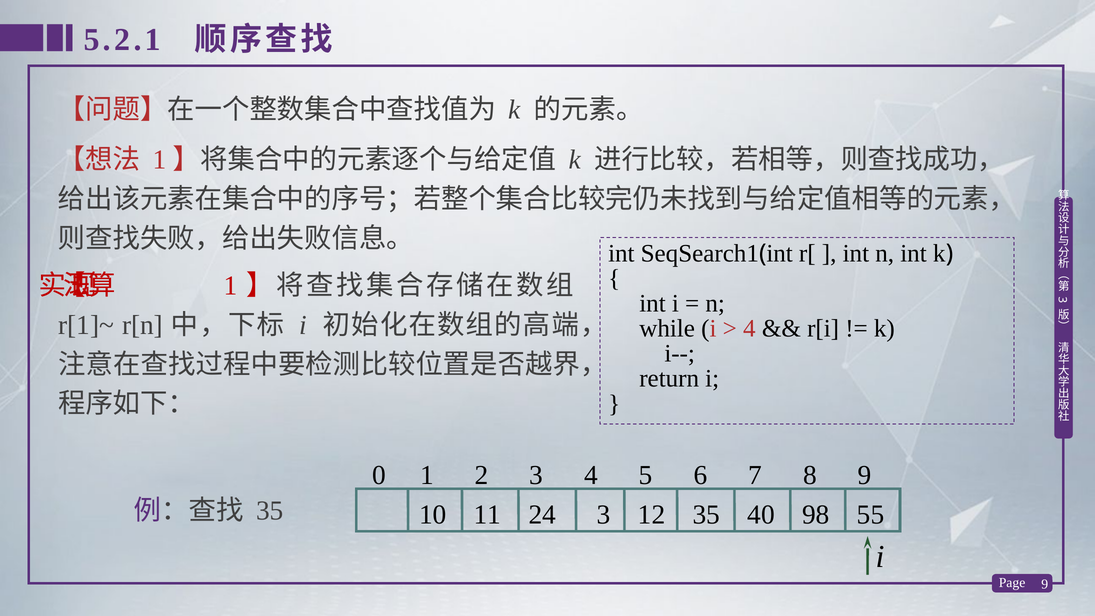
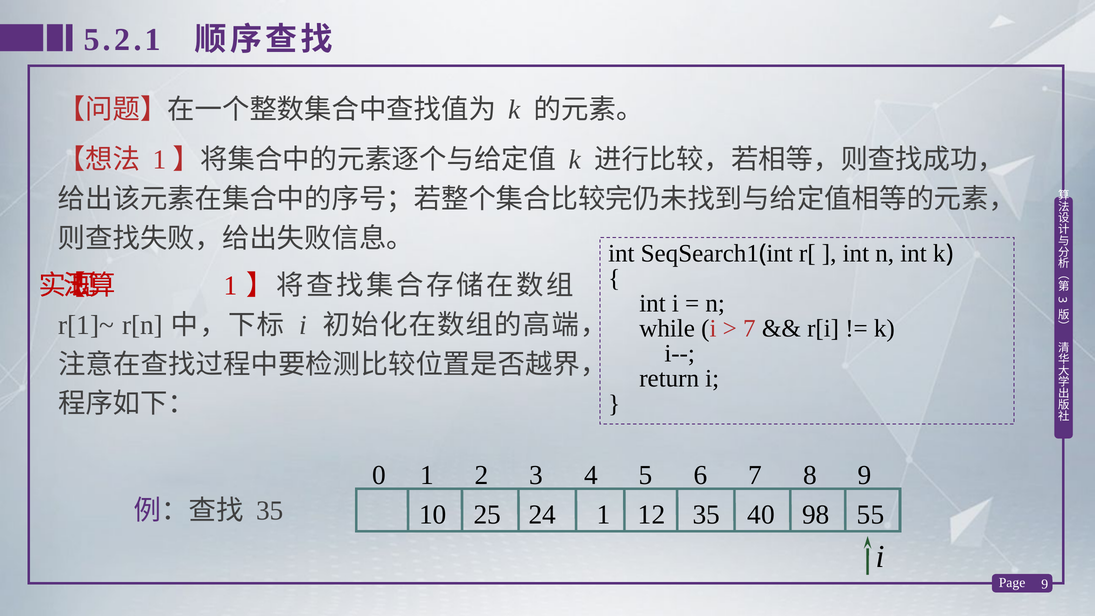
4 at (749, 328): 4 -> 7
11: 11 -> 25
24 3: 3 -> 1
